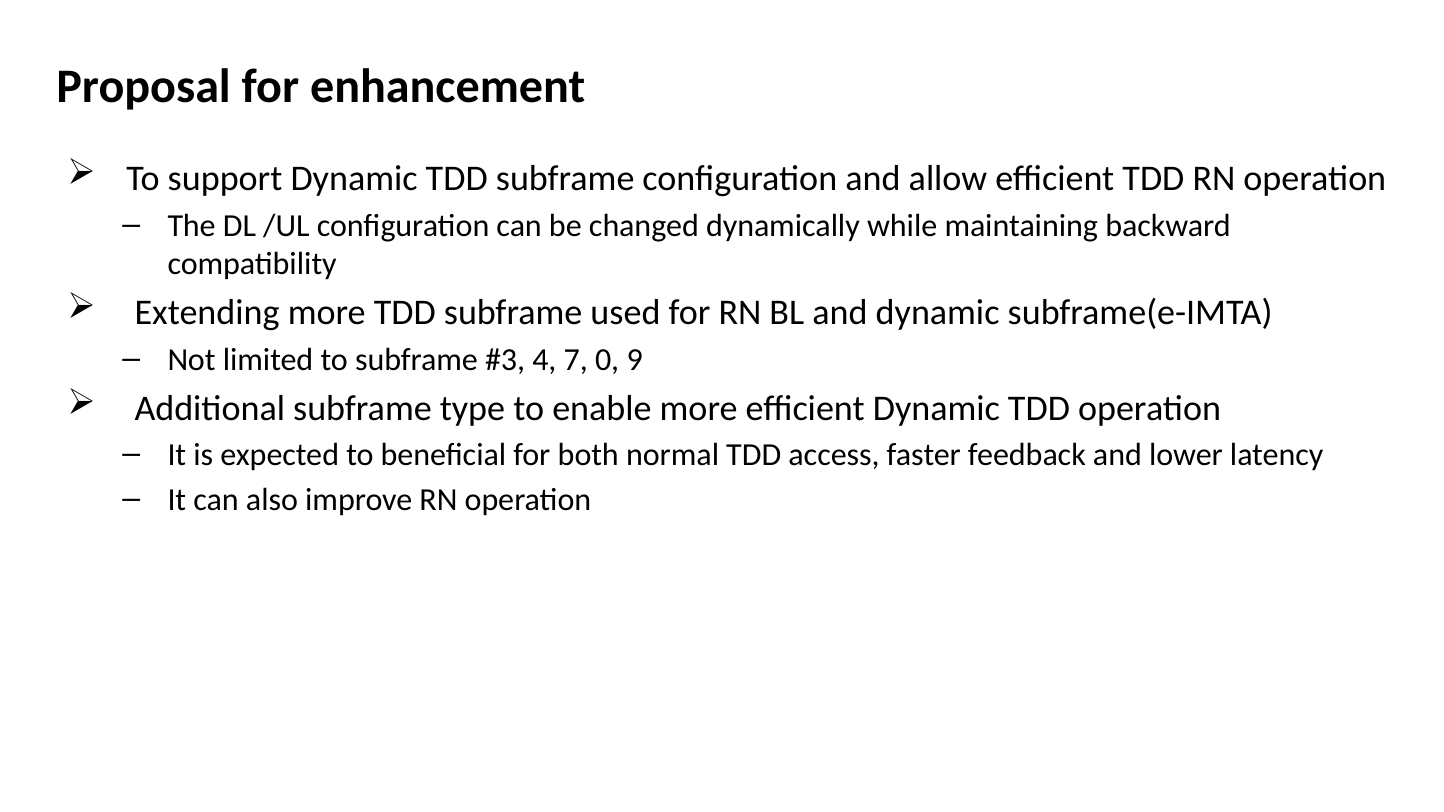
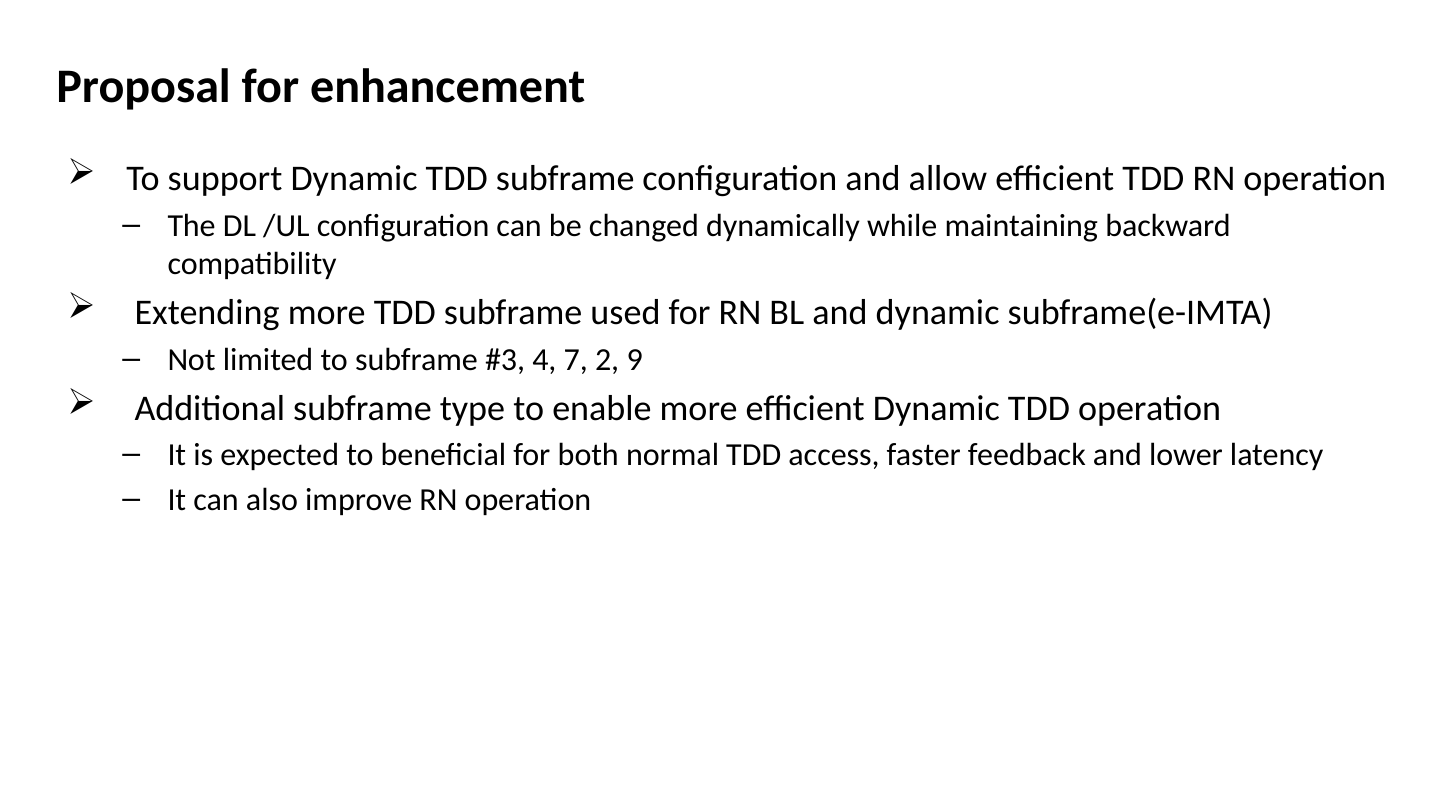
0: 0 -> 2
